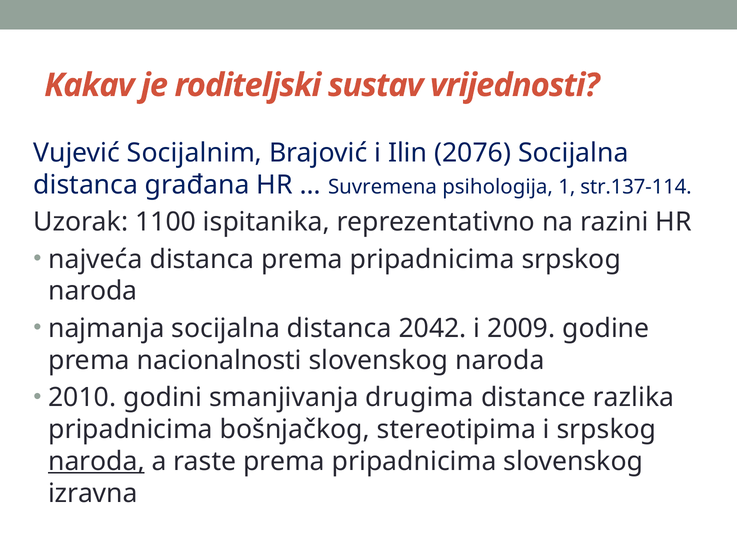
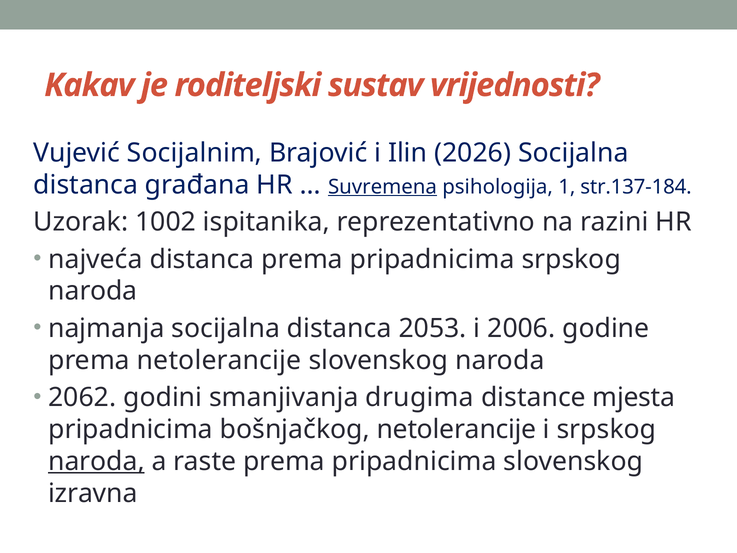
2076: 2076 -> 2026
Suvremena underline: none -> present
str.137-114: str.137-114 -> str.137-184
1100: 1100 -> 1002
2042: 2042 -> 2053
2009: 2009 -> 2006
prema nacionalnosti: nacionalnosti -> netolerancije
2010: 2010 -> 2062
razlika: razlika -> mjesta
bošnjačkog stereotipima: stereotipima -> netolerancije
